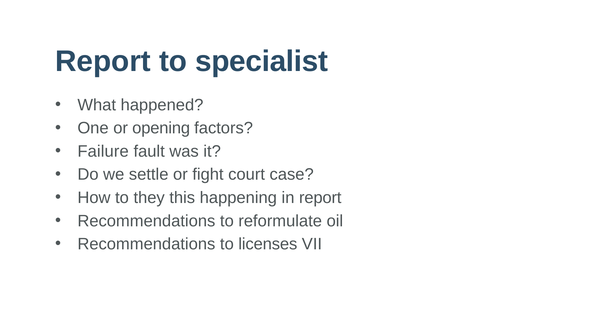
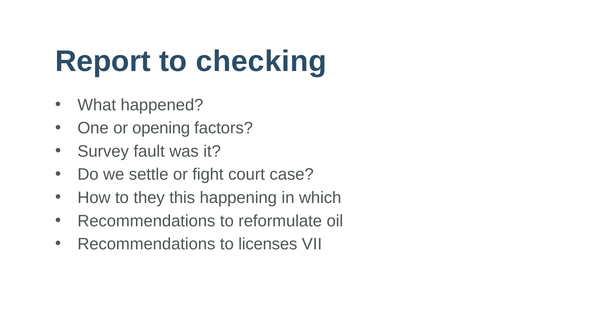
specialist: specialist -> checking
Failure: Failure -> Survey
in report: report -> which
